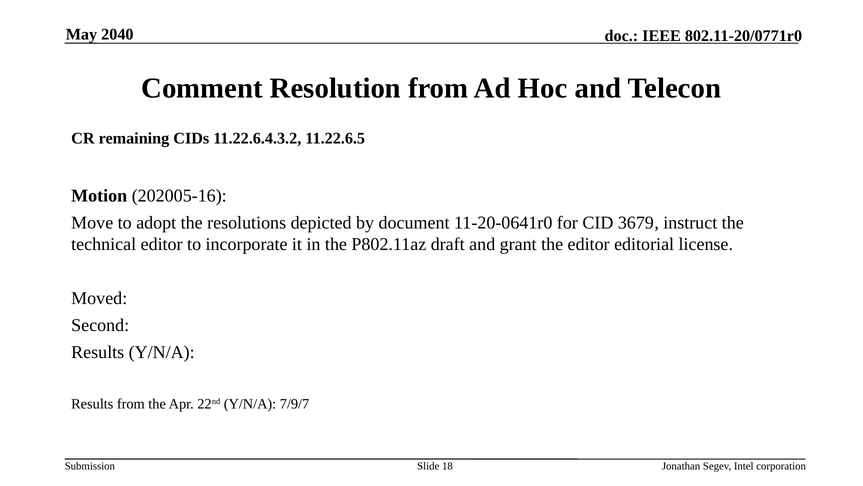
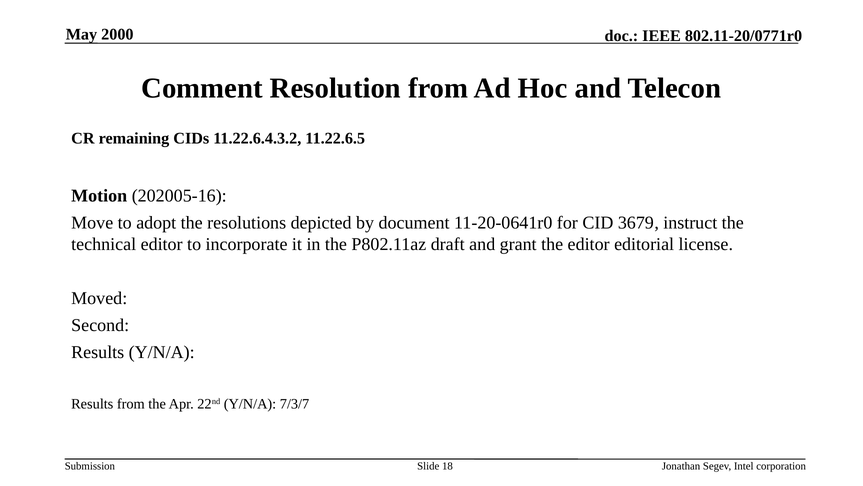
2040: 2040 -> 2000
7/9/7: 7/9/7 -> 7/3/7
